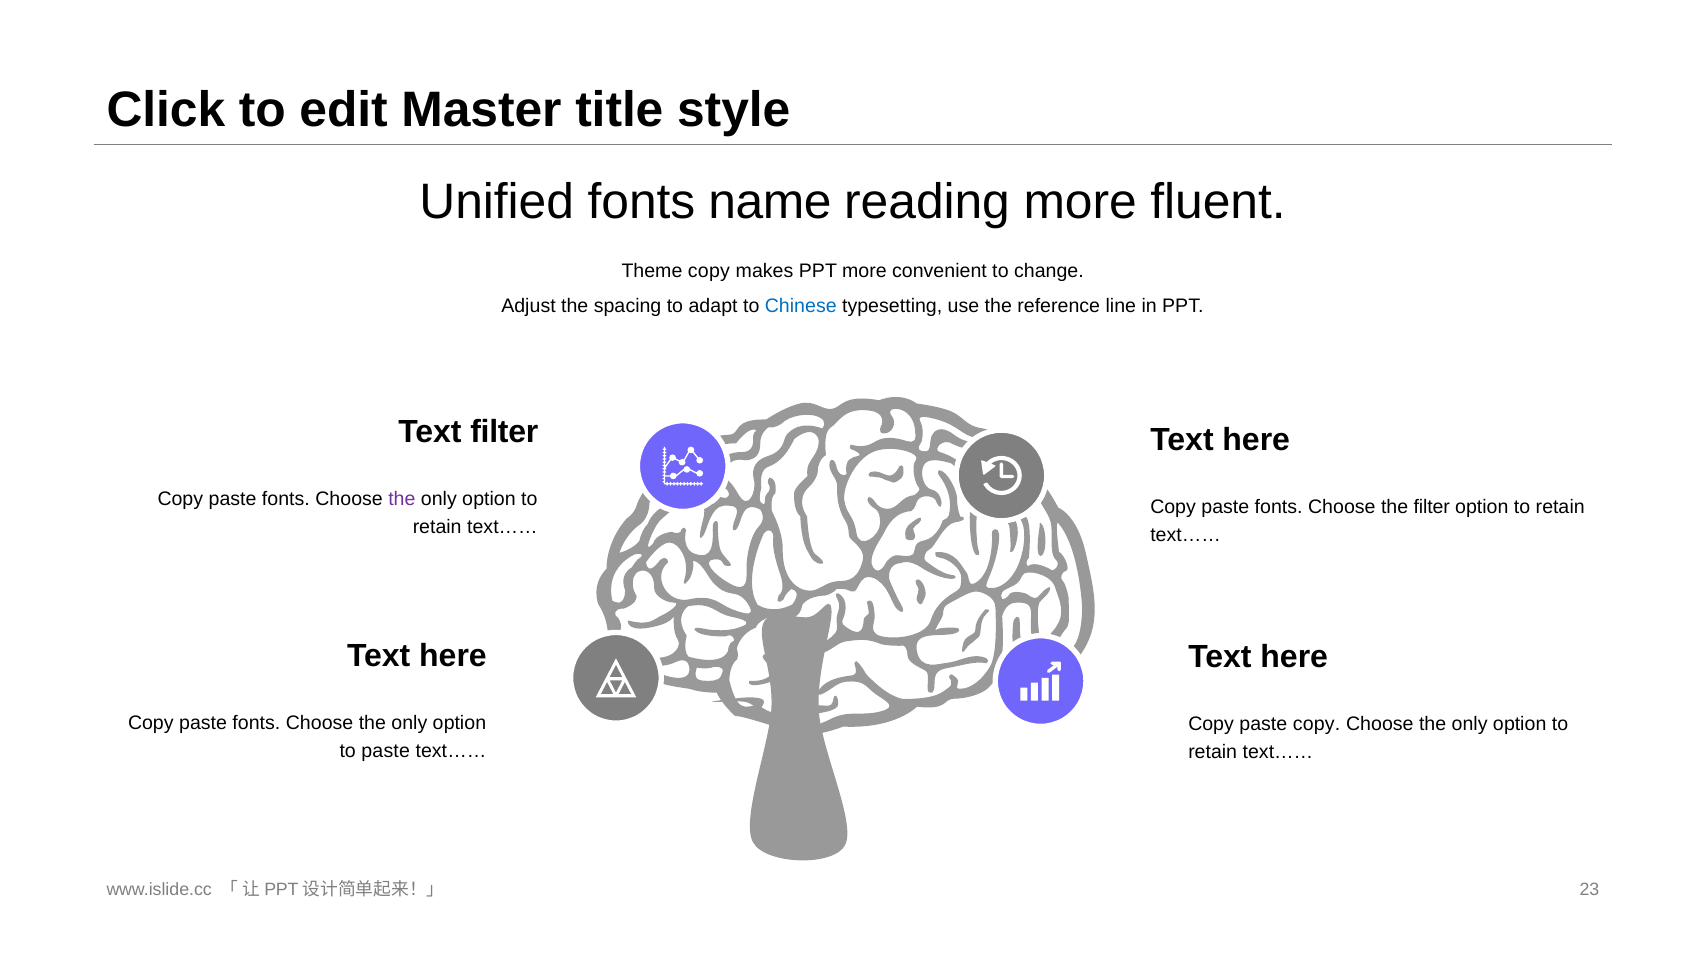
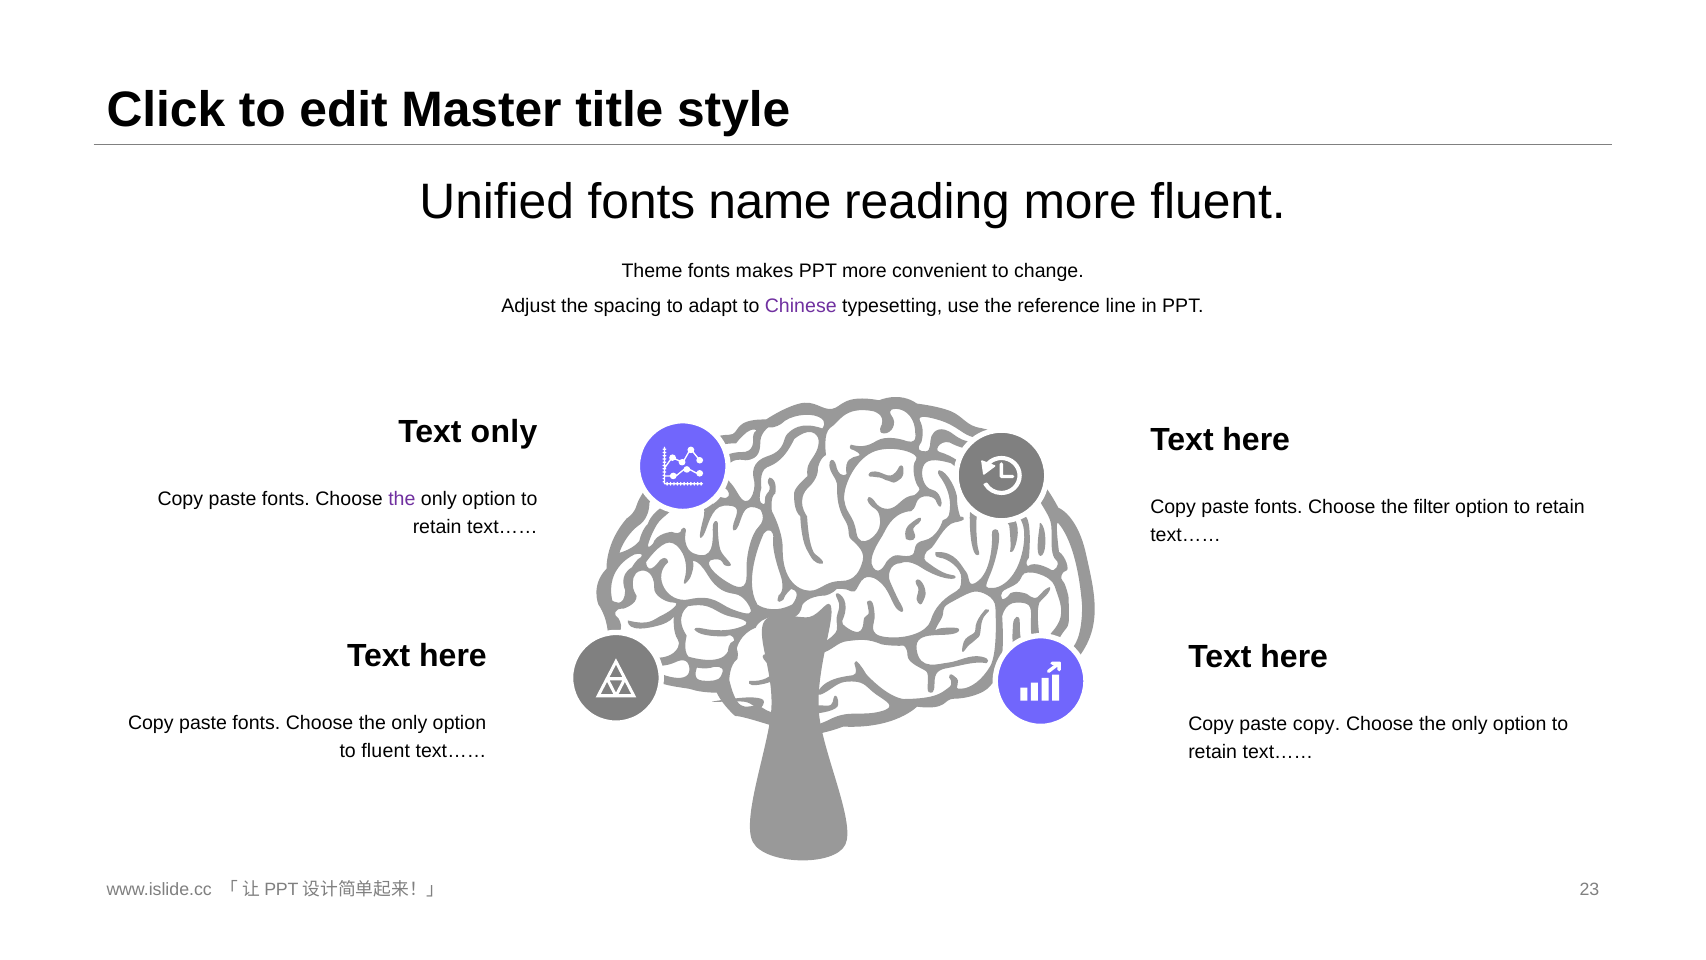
Theme copy: copy -> fonts
Chinese colour: blue -> purple
Text filter: filter -> only
to paste: paste -> fluent
